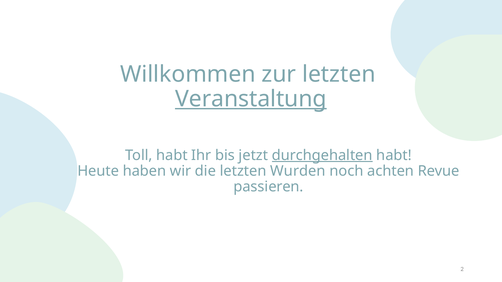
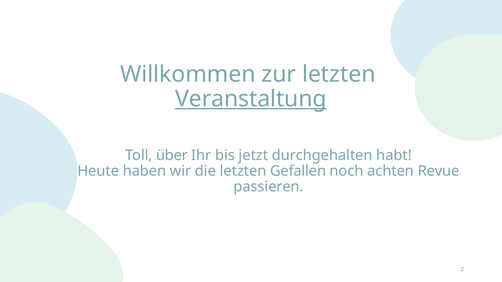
Toll habt: habt -> über
durchgehalten underline: present -> none
Wurden: Wurden -> Gefallen
